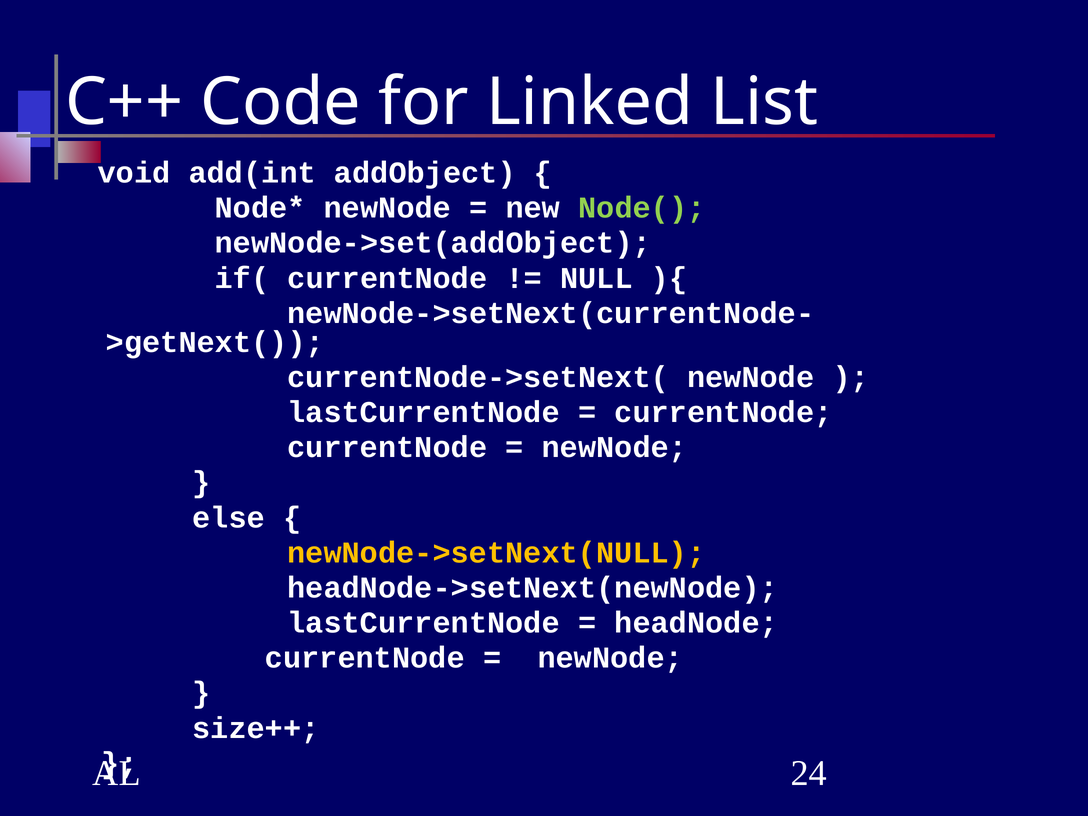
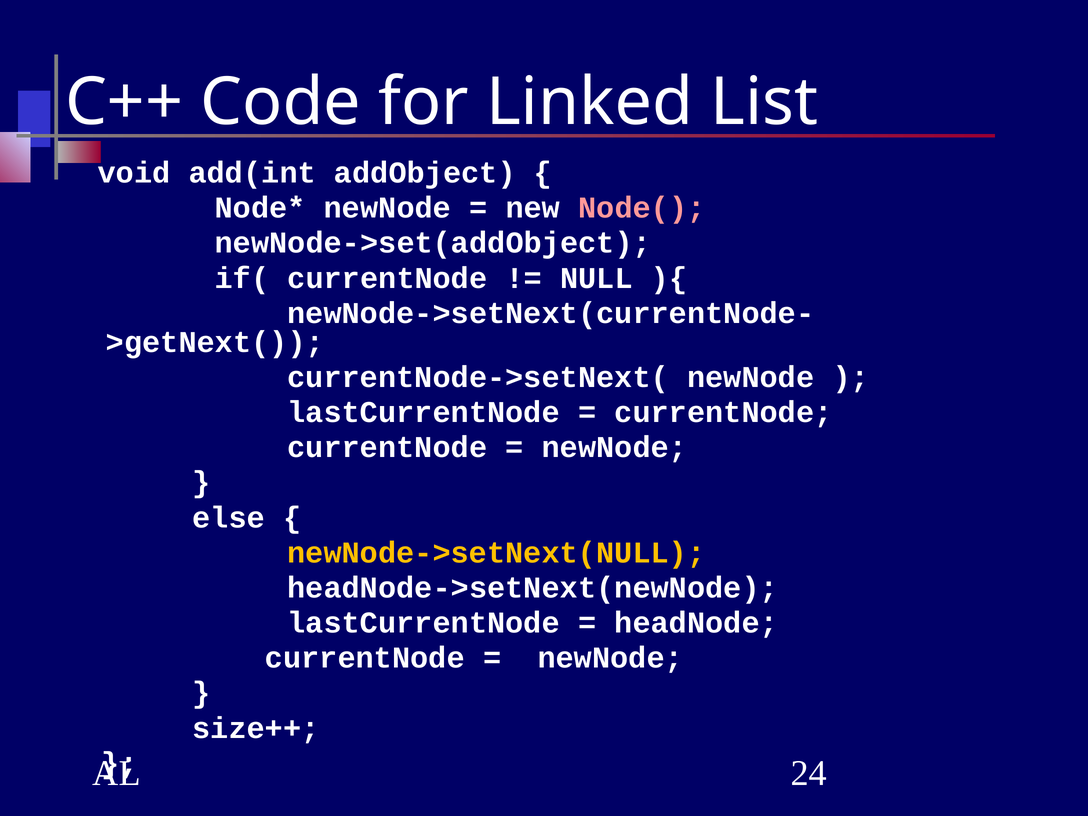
Node( colour: light green -> pink
